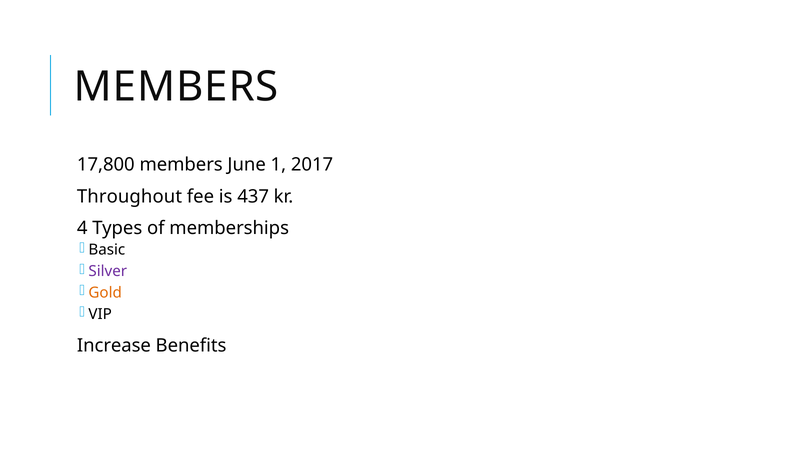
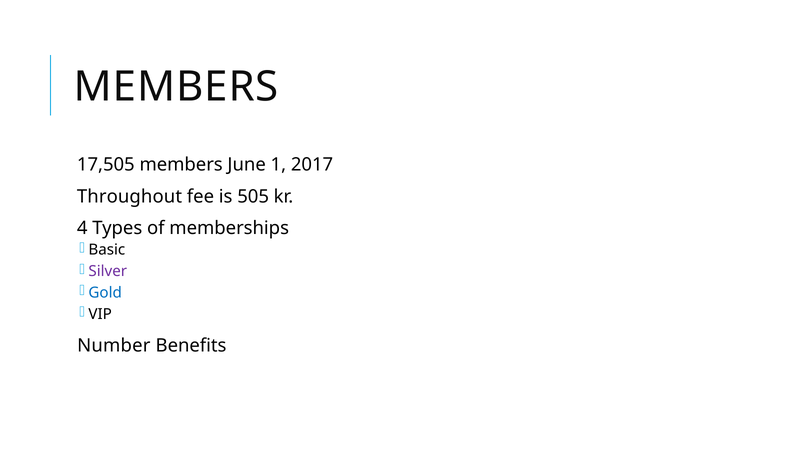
17,800: 17,800 -> 17,505
437: 437 -> 505
Gold colour: orange -> blue
Increase: Increase -> Number
